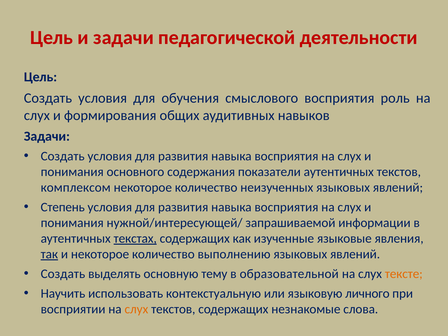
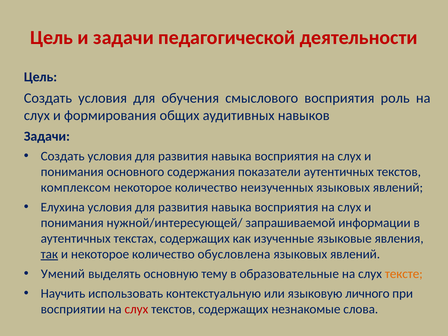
Степень: Степень -> Елухина
текстах underline: present -> none
выполнению: выполнению -> обусловлена
Создать at (63, 274): Создать -> Умений
образовательной: образовательной -> образовательные
слух at (136, 309) colour: orange -> red
